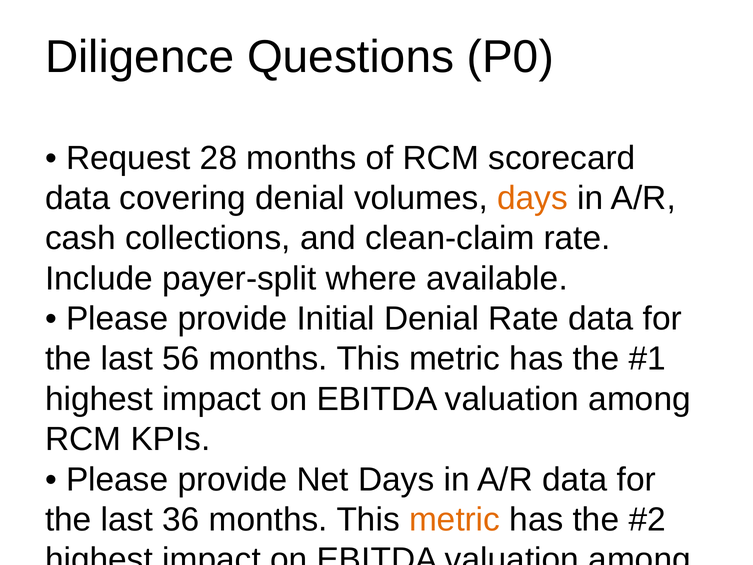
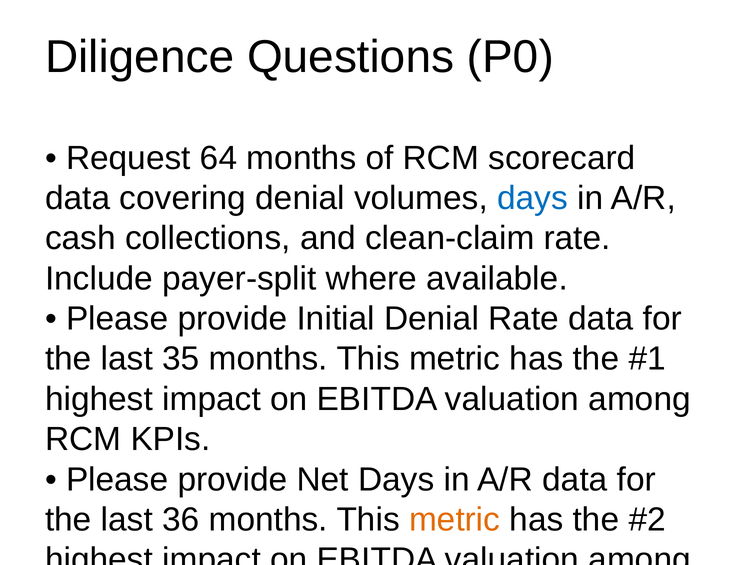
28: 28 -> 64
days at (533, 198) colour: orange -> blue
56: 56 -> 35
